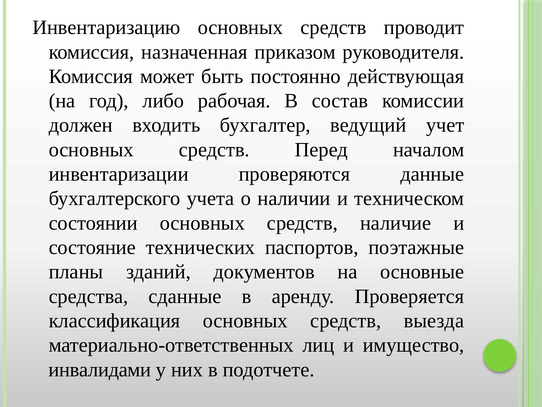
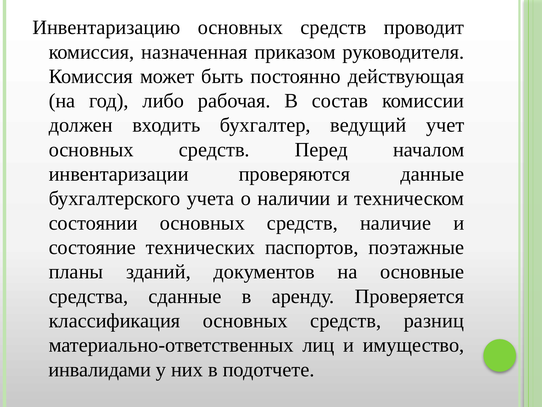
выезда: выезда -> разниц
